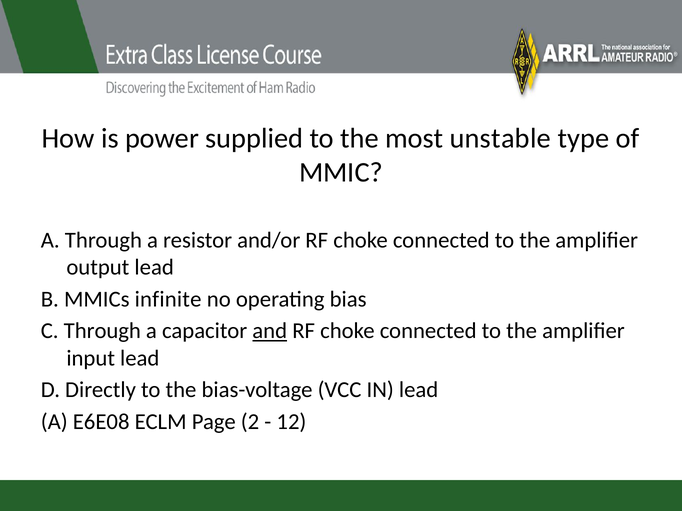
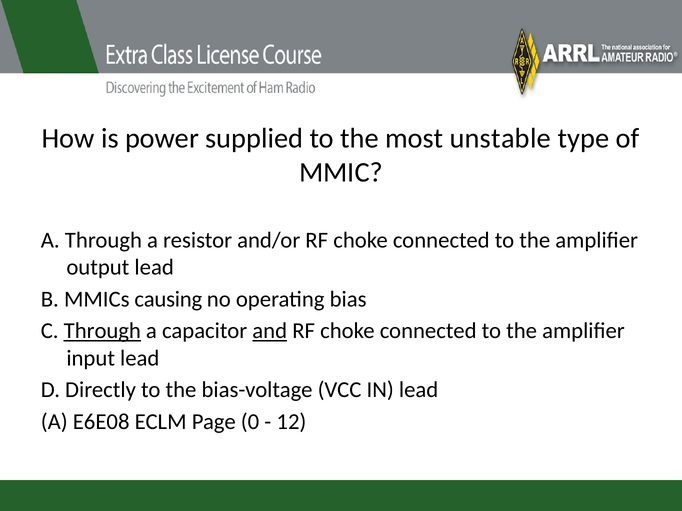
infinite: infinite -> causing
Through at (102, 331) underline: none -> present
2: 2 -> 0
